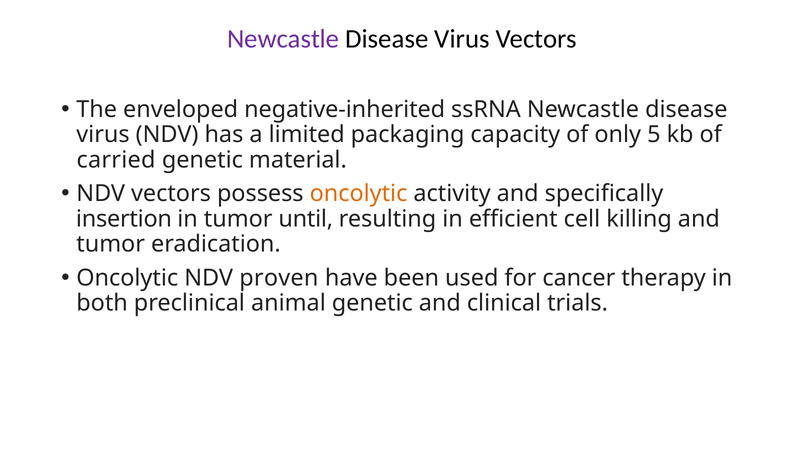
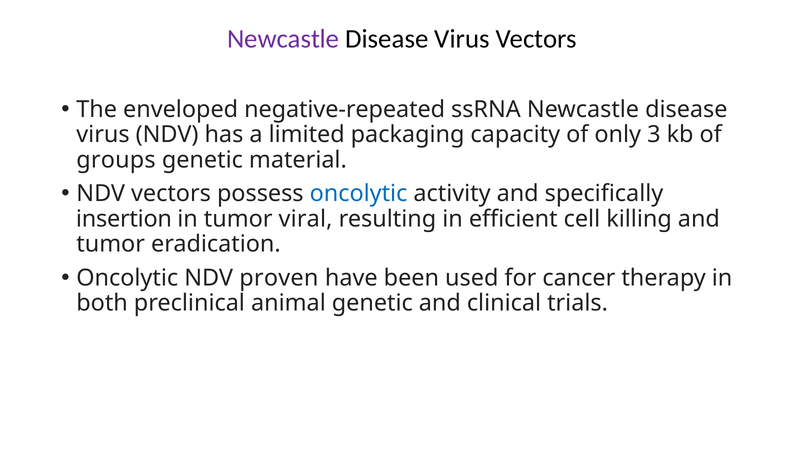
negative-inherited: negative-inherited -> negative-repeated
5: 5 -> 3
carried: carried -> groups
oncolytic at (359, 194) colour: orange -> blue
until: until -> viral
